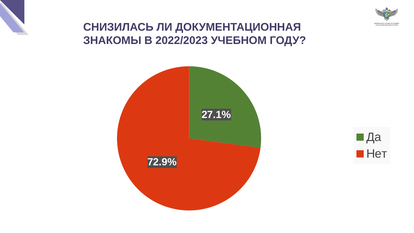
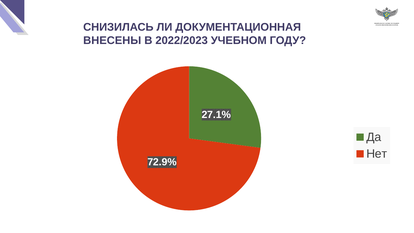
ЗНАКОМЫ: ЗНАКОМЫ -> ВНЕСЕНЫ
